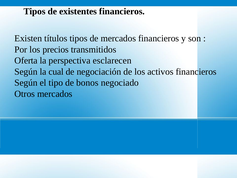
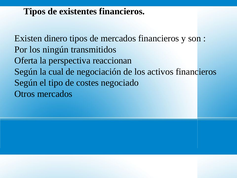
títulos: títulos -> dinero
precios: precios -> ningún
esclarecen: esclarecen -> reaccionan
bonos: bonos -> costes
